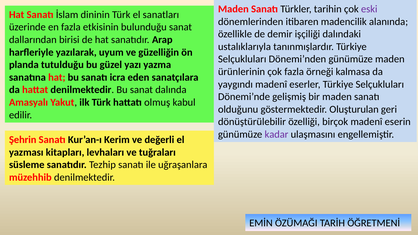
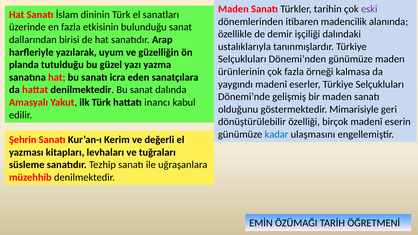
olmuş: olmuş -> inancı
Oluşturulan: Oluşturulan -> Mimarisiyle
kadar colour: purple -> blue
